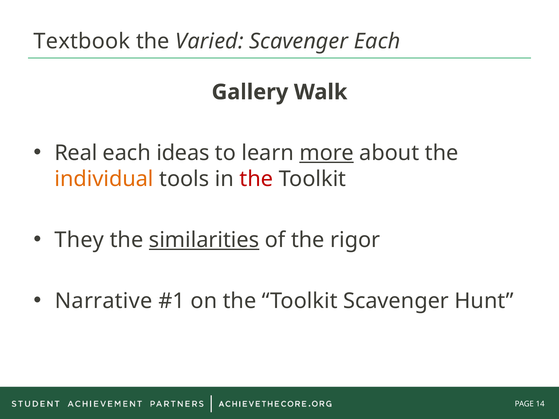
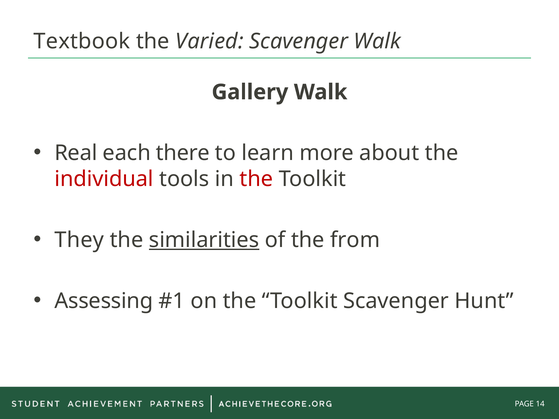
Scavenger Each: Each -> Walk
ideas: ideas -> there
more underline: present -> none
individual colour: orange -> red
rigor: rigor -> from
Narrative: Narrative -> Assessing
